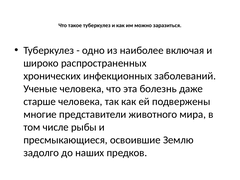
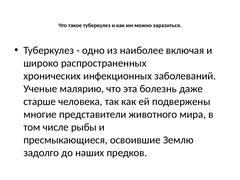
Ученые человека: человека -> малярию
